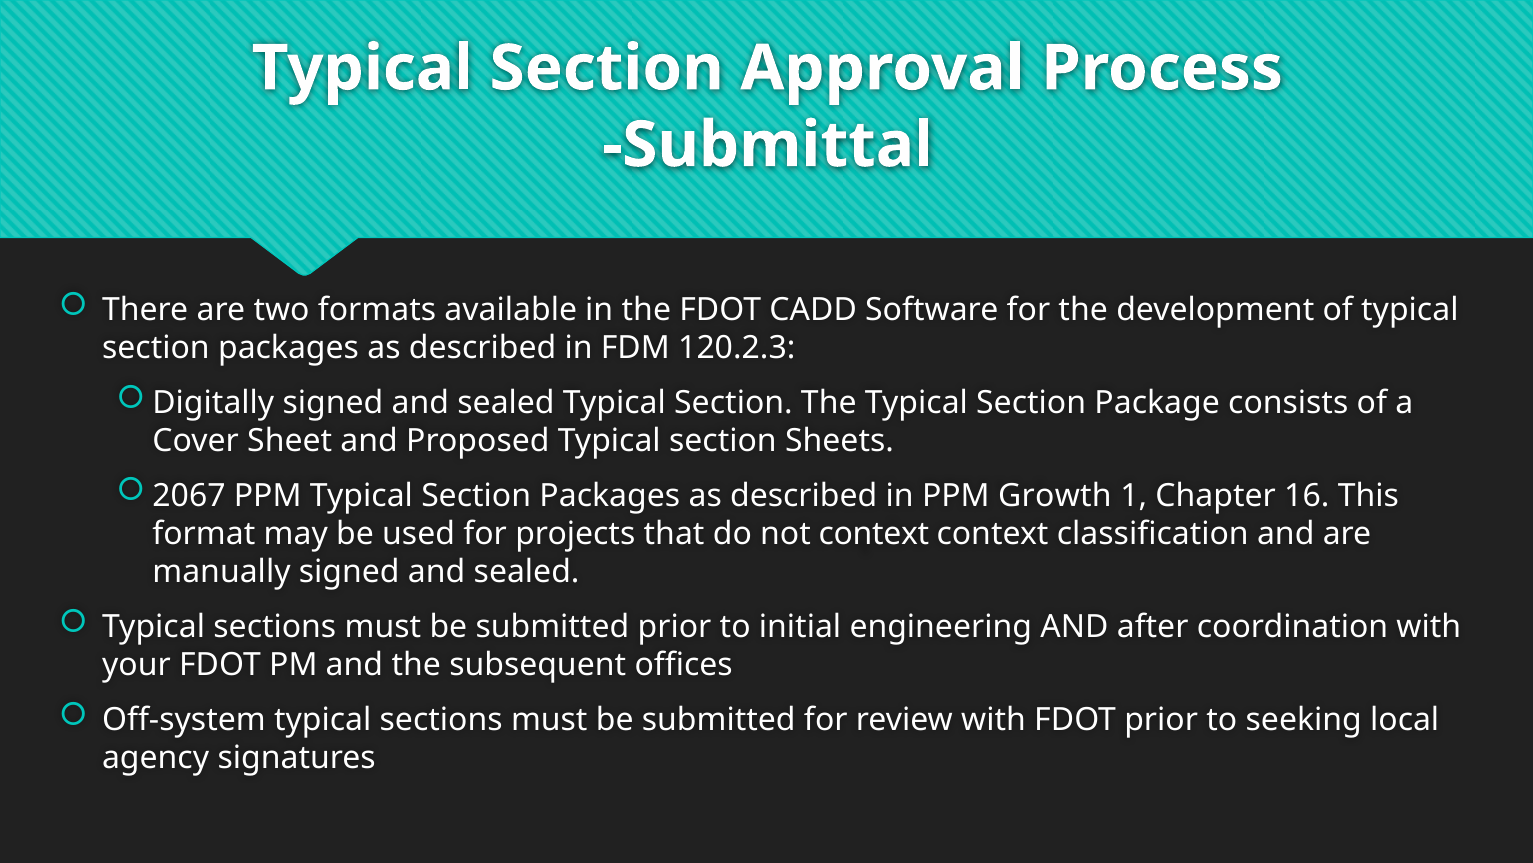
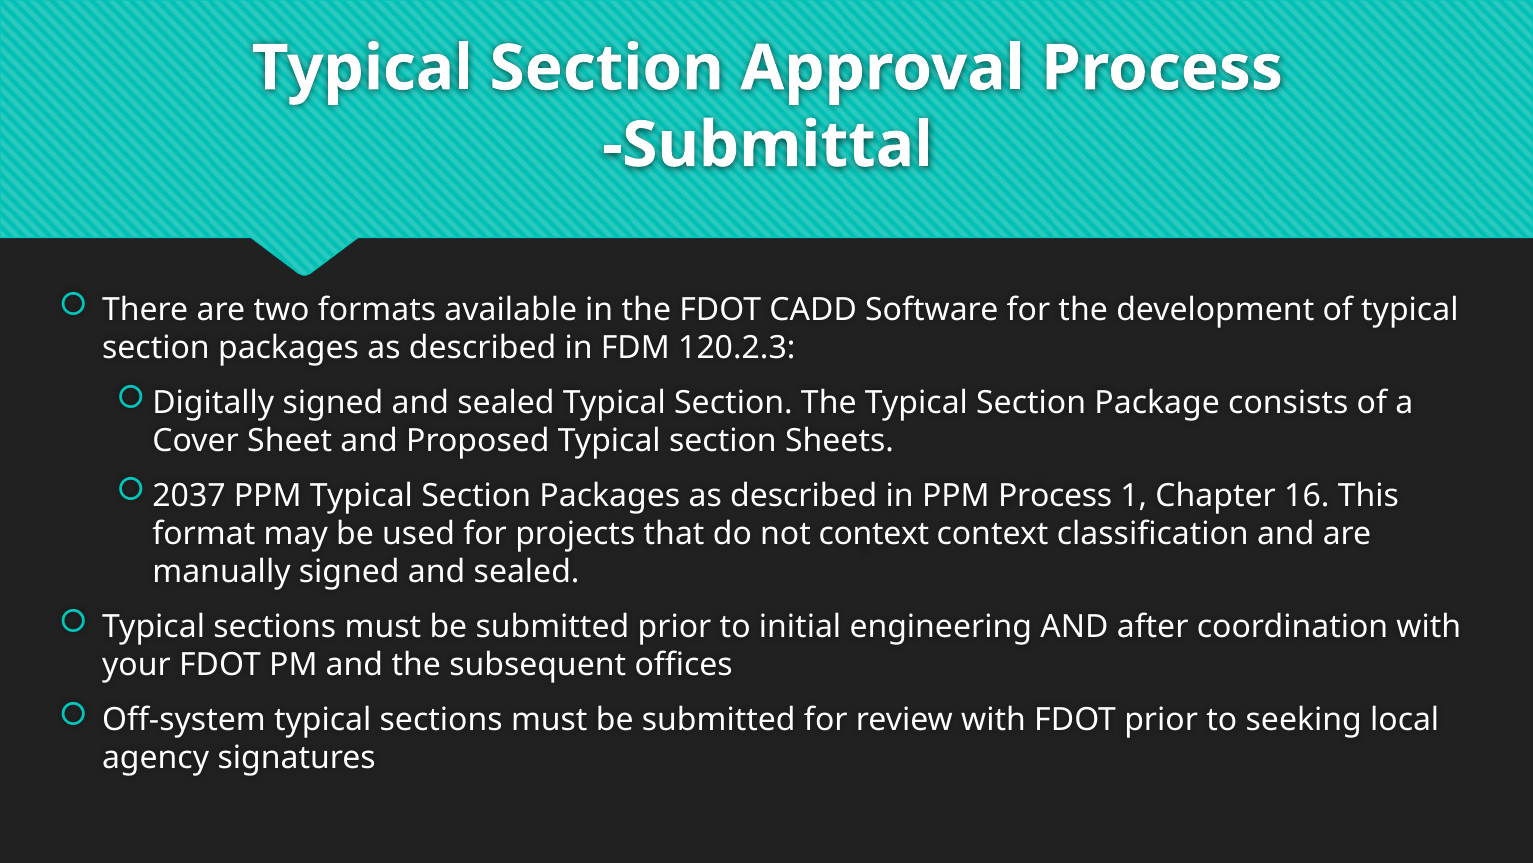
2067: 2067 -> 2037
PPM Growth: Growth -> Process
